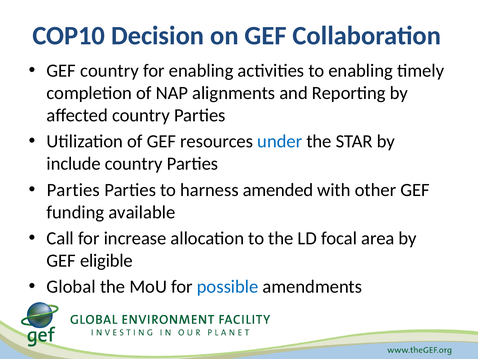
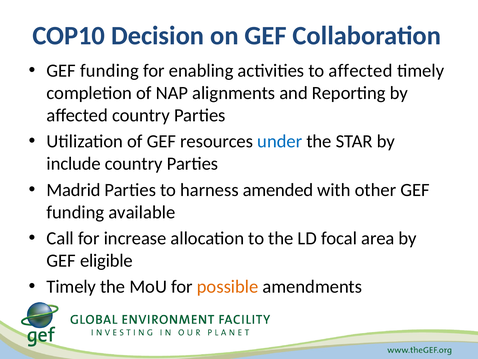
country at (109, 71): country -> funding
to enabling: enabling -> affected
Parties at (73, 190): Parties -> Madrid
Global at (71, 286): Global -> Timely
possible colour: blue -> orange
